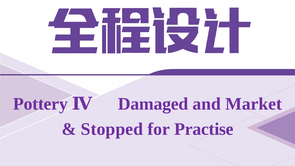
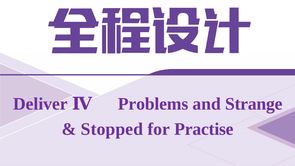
Pottery: Pottery -> Deliver
Damaged: Damaged -> Problems
Market: Market -> Strange
